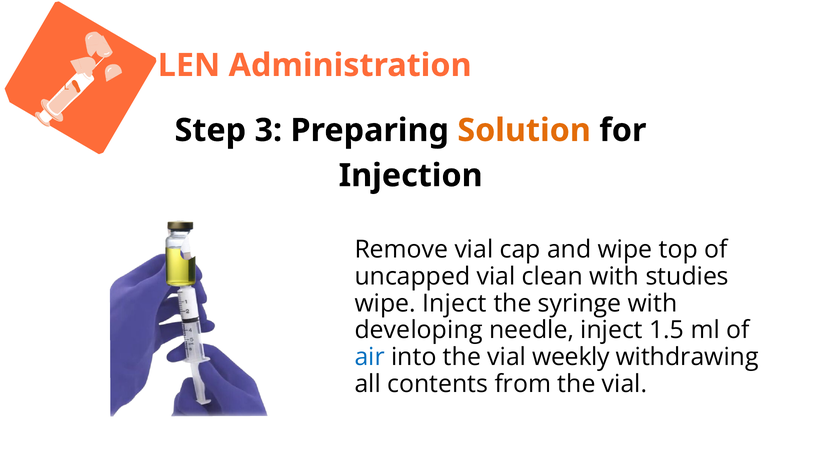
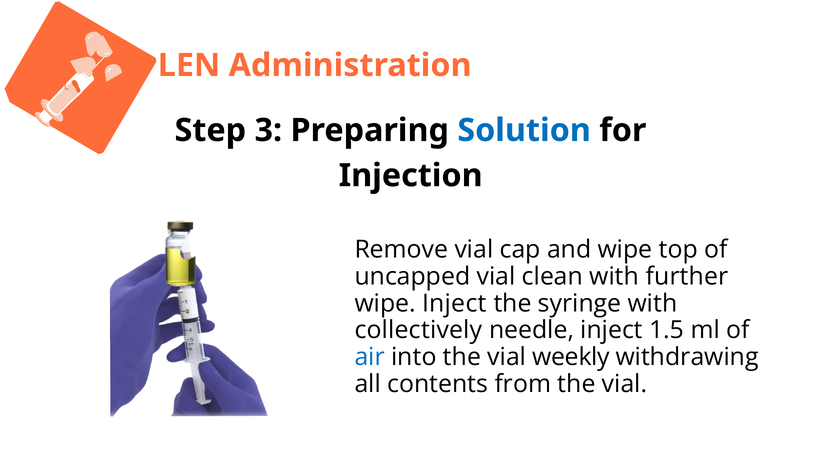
Solution colour: orange -> blue
studies: studies -> further
developing: developing -> collectively
